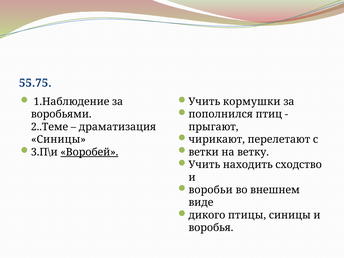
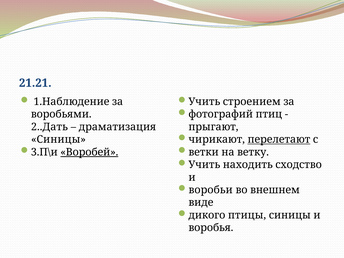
55.75: 55.75 -> 21.21
кормушки: кормушки -> строением
пополнился: пополнился -> фотографий
2..Теме: 2..Теме -> 2..Дать
перелетают underline: none -> present
